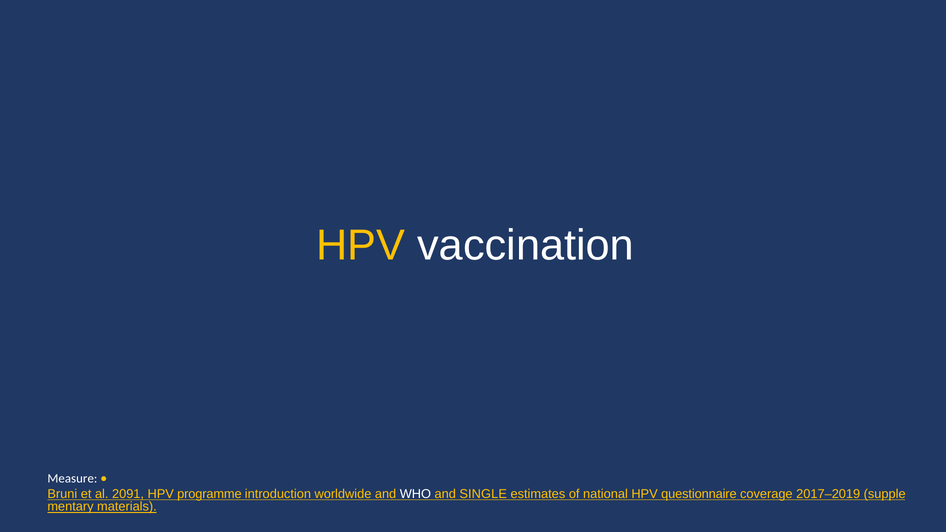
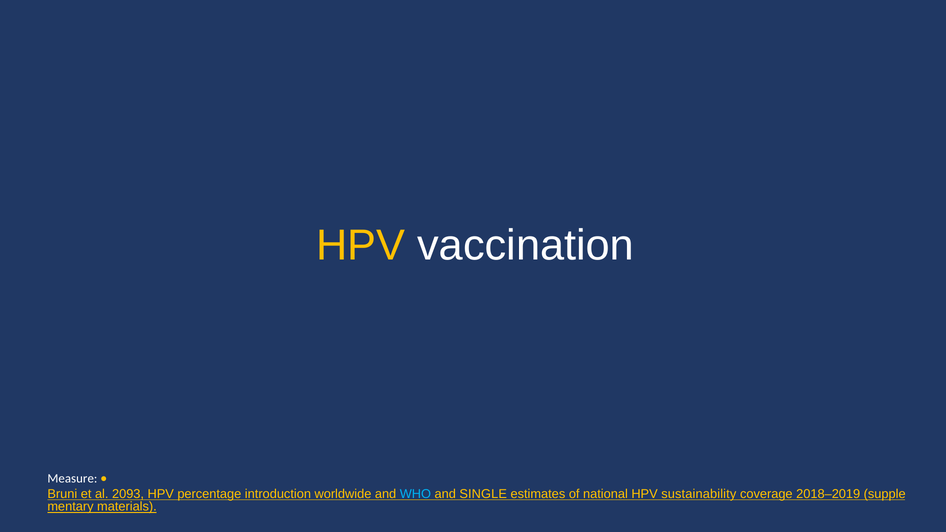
2091: 2091 -> 2093
programme: programme -> percentage
WHO colour: white -> light blue
questionnaire: questionnaire -> sustainability
2017–2019: 2017–2019 -> 2018–2019
